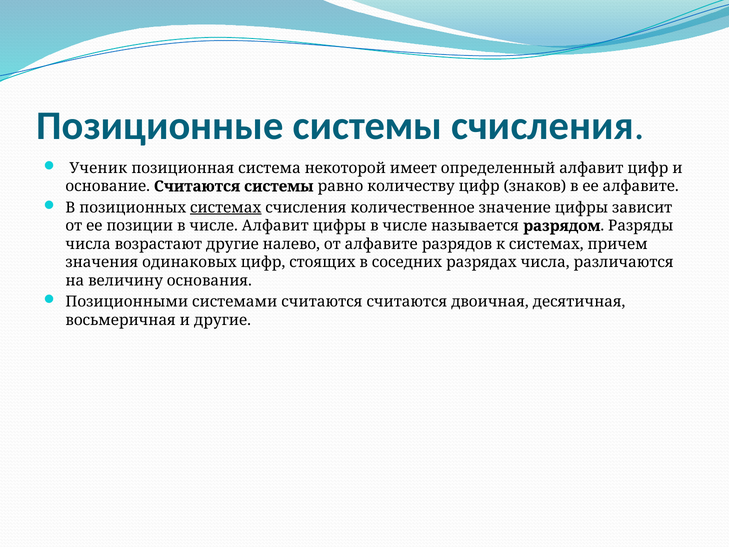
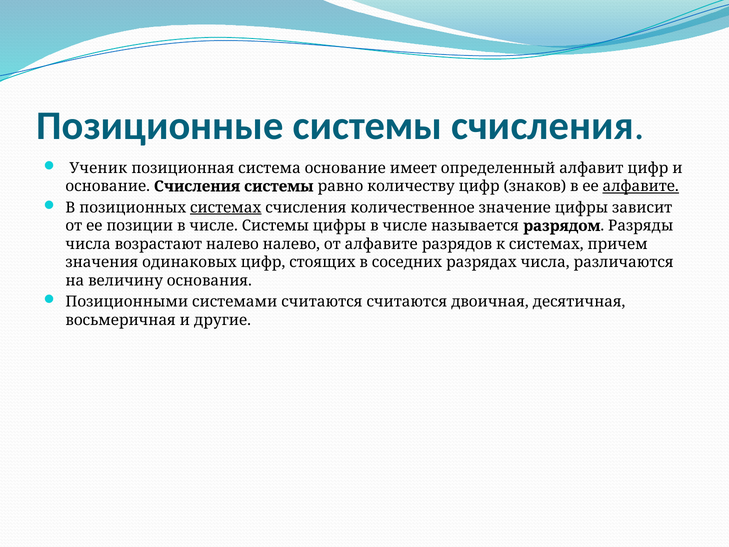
система некоторой: некоторой -> основание
основание Считаются: Считаются -> Счисления
алфавите at (641, 186) underline: none -> present
числе Алфавит: Алфавит -> Системы
возрастают другие: другие -> налево
